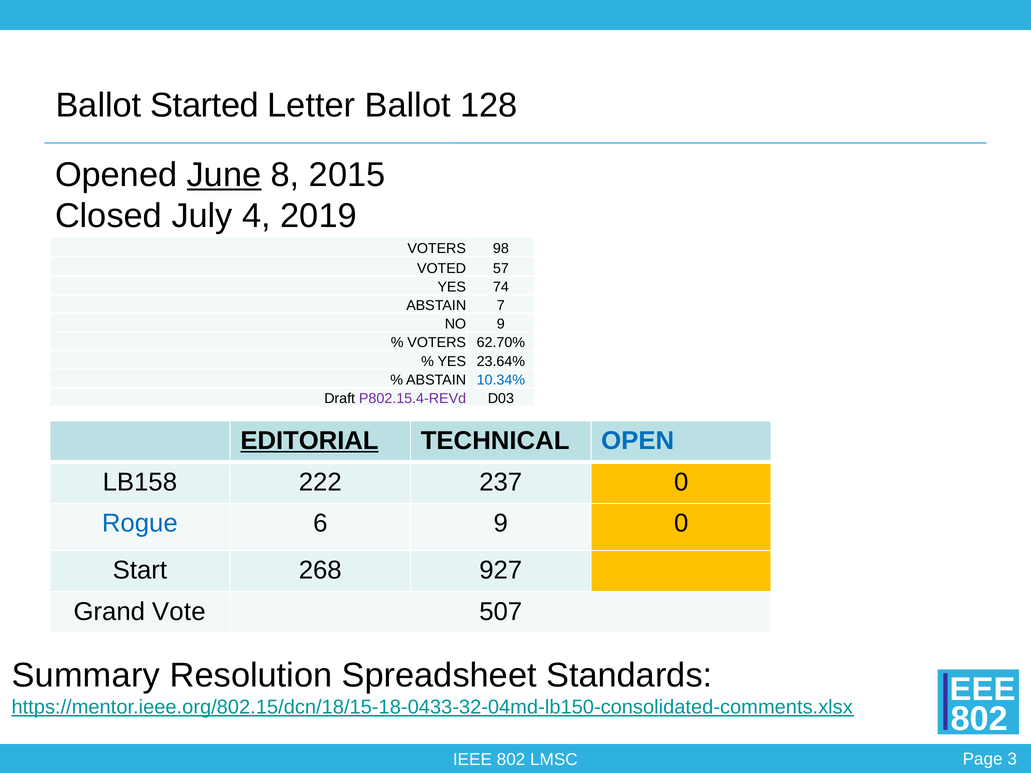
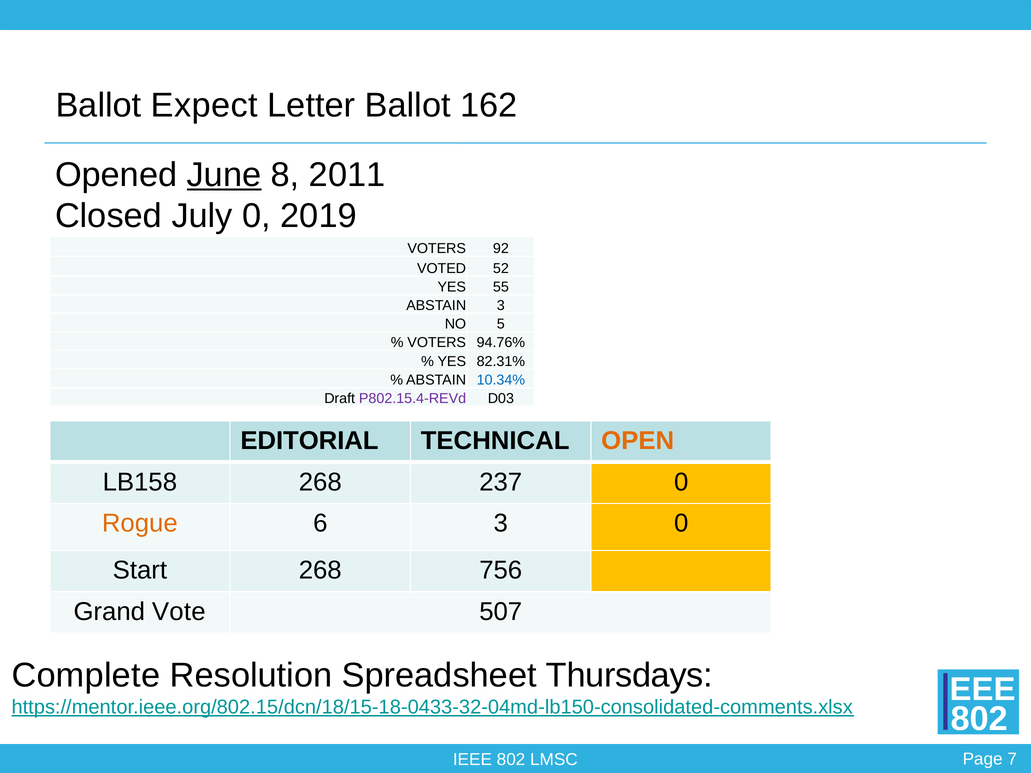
Started: Started -> Expect
128: 128 -> 162
2015: 2015 -> 2011
July 4: 4 -> 0
98: 98 -> 92
57: 57 -> 52
74: 74 -> 55
ABSTAIN 7: 7 -> 3
NO 9: 9 -> 5
62.70%: 62.70% -> 94.76%
23.64%: 23.64% -> 82.31%
EDITORIAL underline: present -> none
OPEN colour: blue -> orange
LB158 222: 222 -> 268
Rogue colour: blue -> orange
6 9: 9 -> 3
927: 927 -> 756
Summary: Summary -> Complete
Standards: Standards -> Thursdays
3: 3 -> 7
